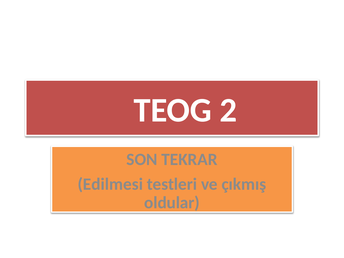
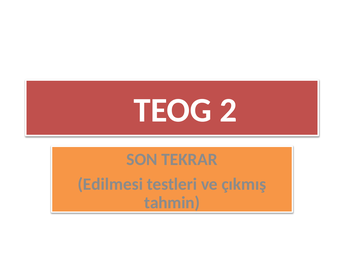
oldular: oldular -> tahmin
